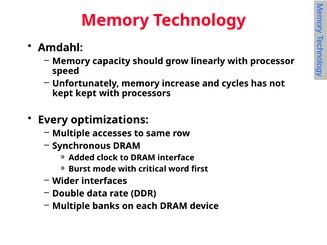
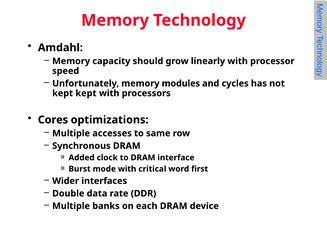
increase: increase -> modules
Every: Every -> Cores
